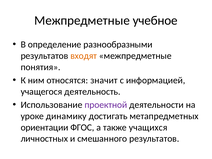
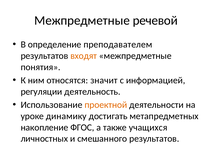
учебное: учебное -> речевой
разнообразными: разнообразными -> преподавателем
учащегося: учащегося -> регуляции
проектной colour: purple -> orange
ориентации: ориентации -> накопление
